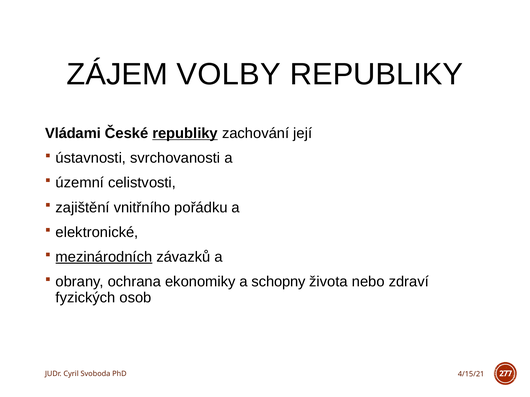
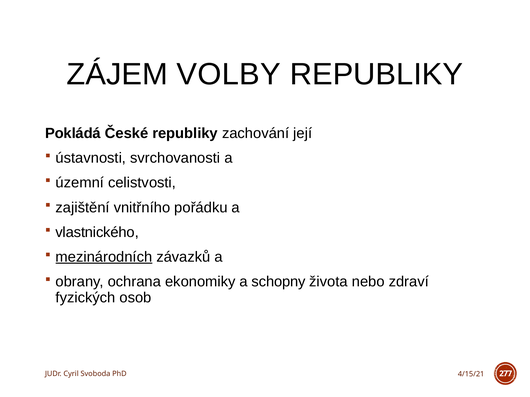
Vládami: Vládami -> Pokládá
republiky at (185, 134) underline: present -> none
elektronické: elektronické -> vlastnického
